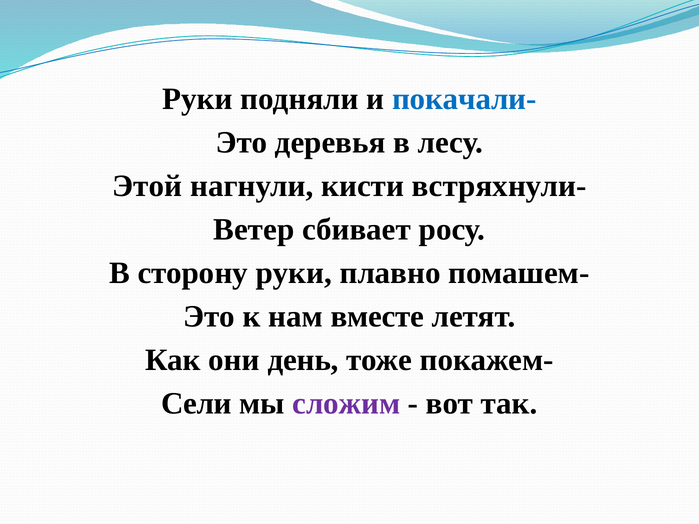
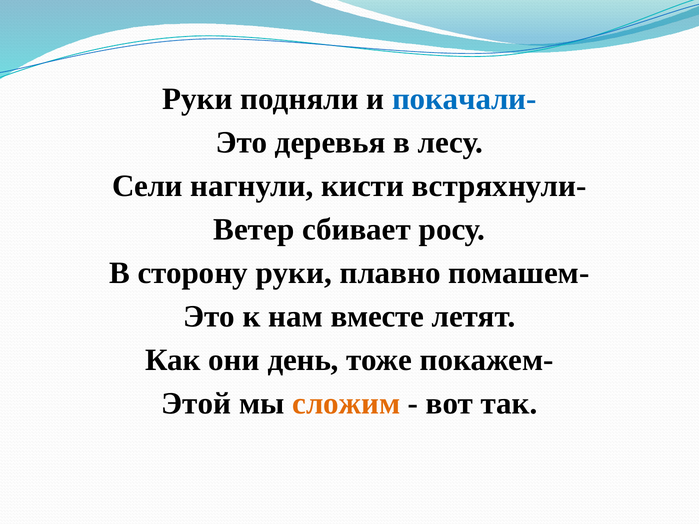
Этой: Этой -> Сели
Сели: Сели -> Этой
сложим colour: purple -> orange
